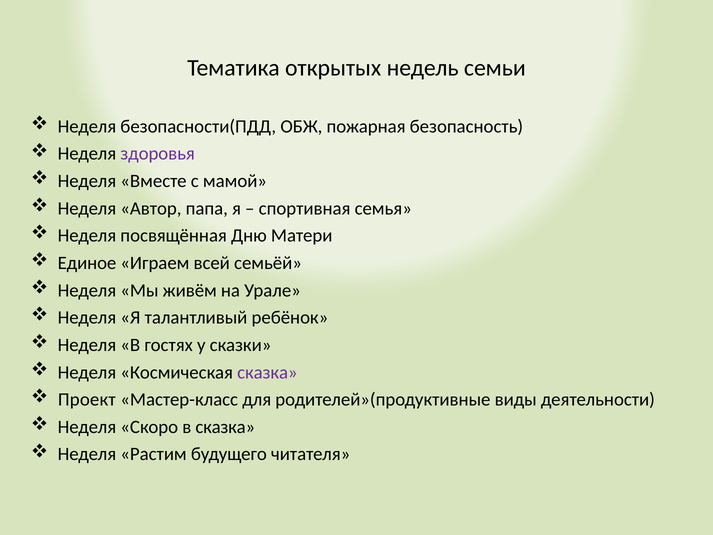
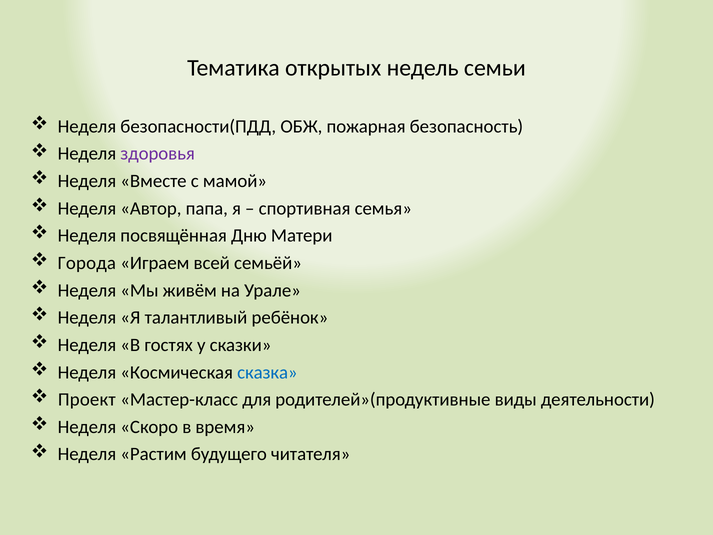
Единое: Единое -> Города
сказка at (267, 372) colour: purple -> blue
в сказка: сказка -> время
